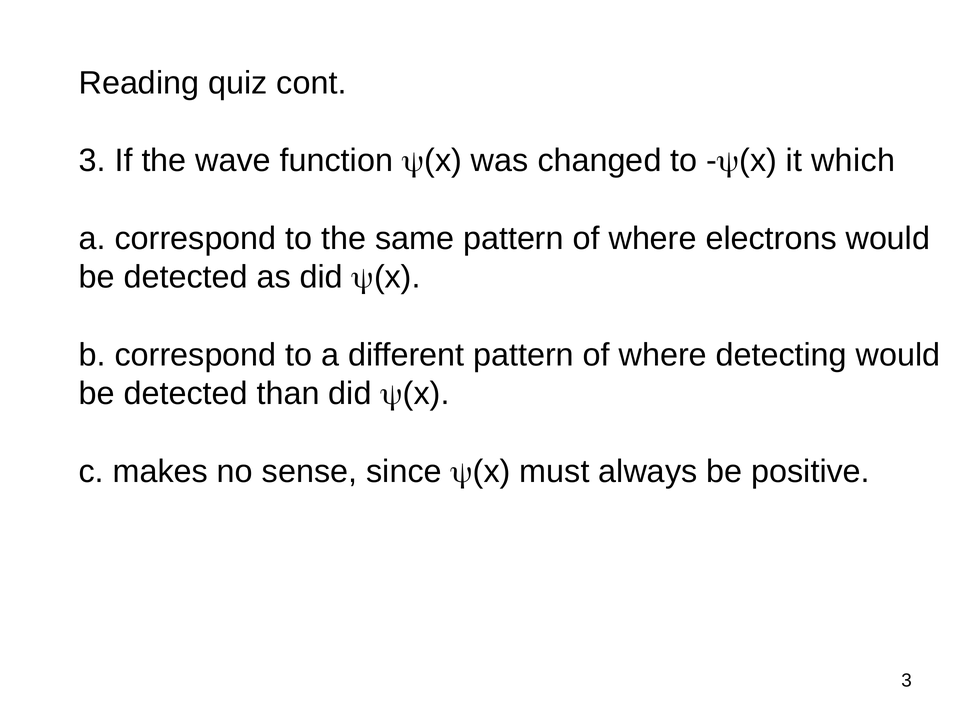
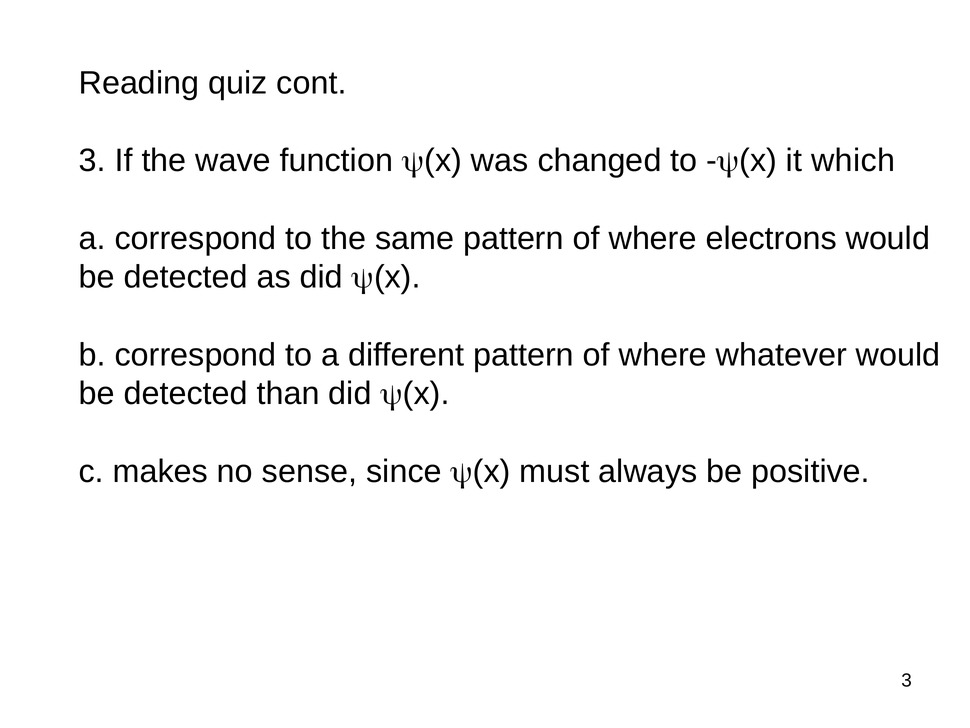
detecting: detecting -> whatever
